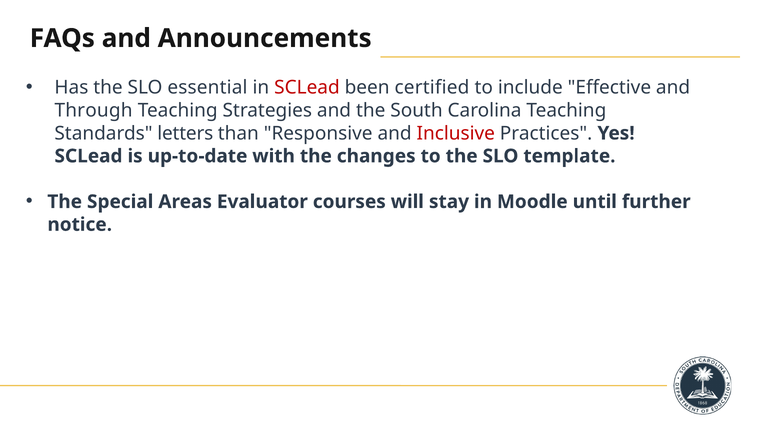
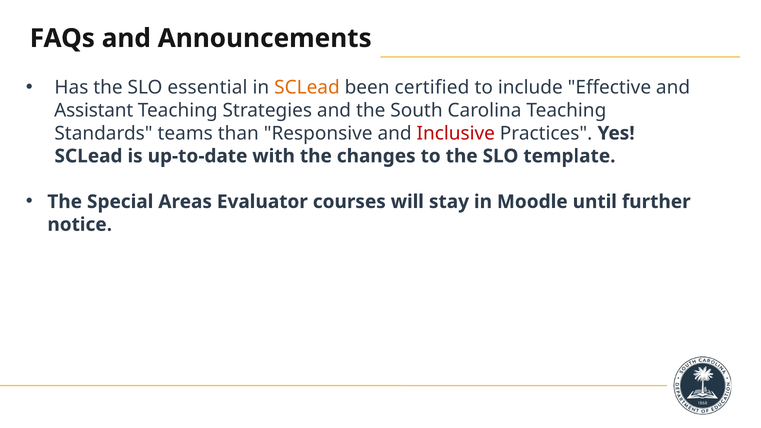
SCLead at (307, 88) colour: red -> orange
Through: Through -> Assistant
letters: letters -> teams
